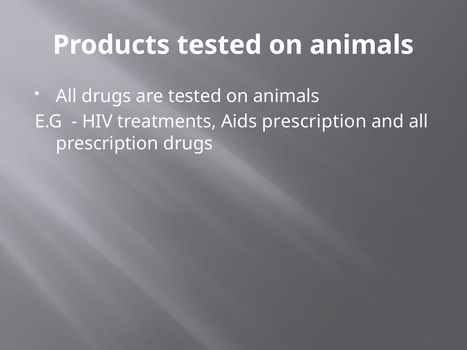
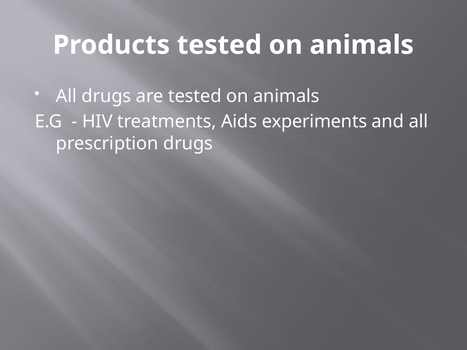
Aids prescription: prescription -> experiments
